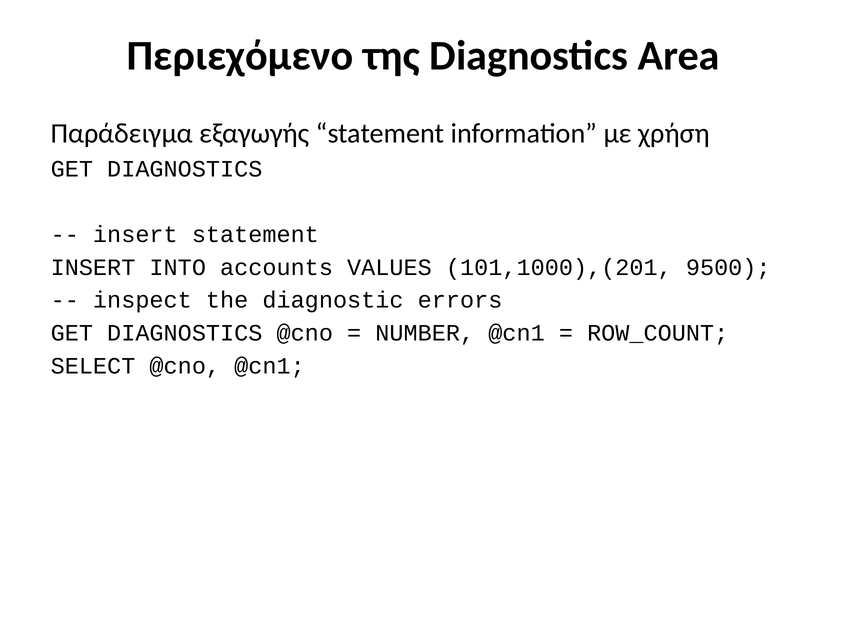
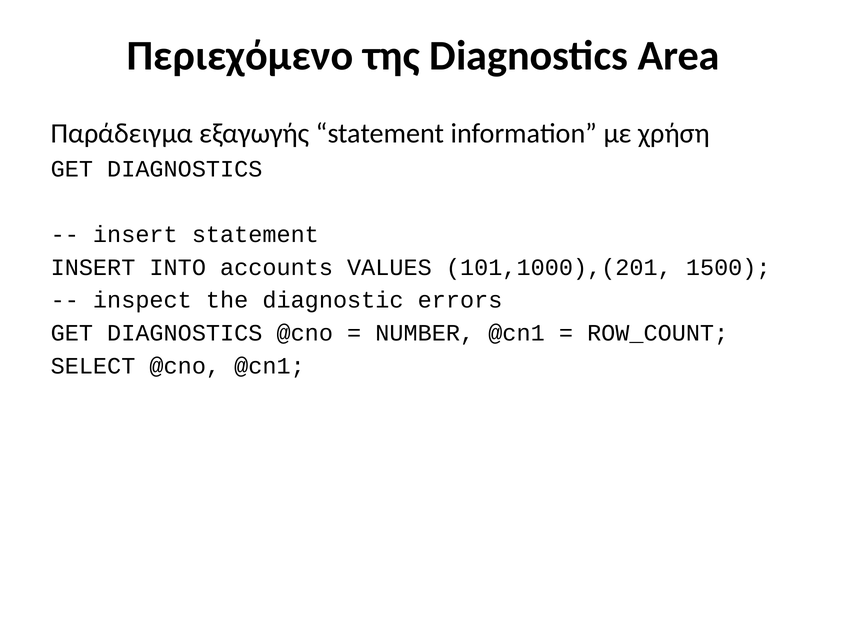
9500: 9500 -> 1500
